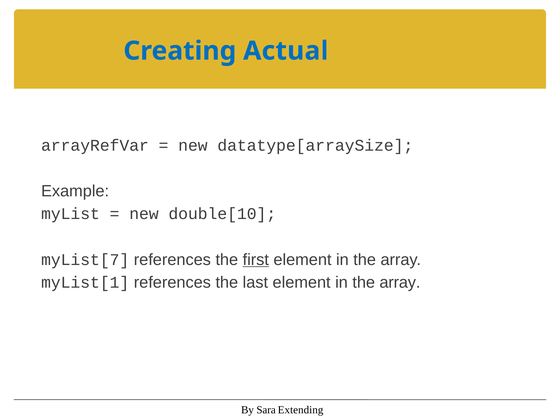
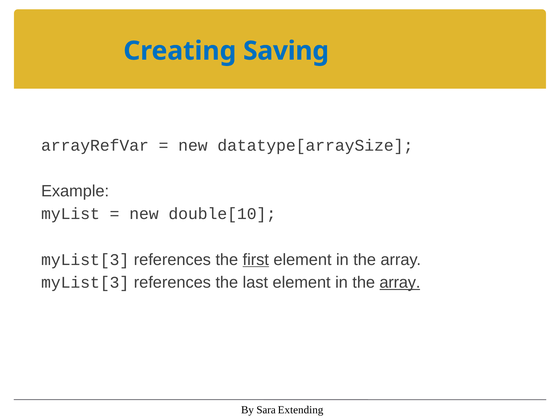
Actual: Actual -> Saving
myList[7 at (85, 260): myList[7 -> myList[3
myList[1 at (85, 283): myList[1 -> myList[3
array at (400, 283) underline: none -> present
